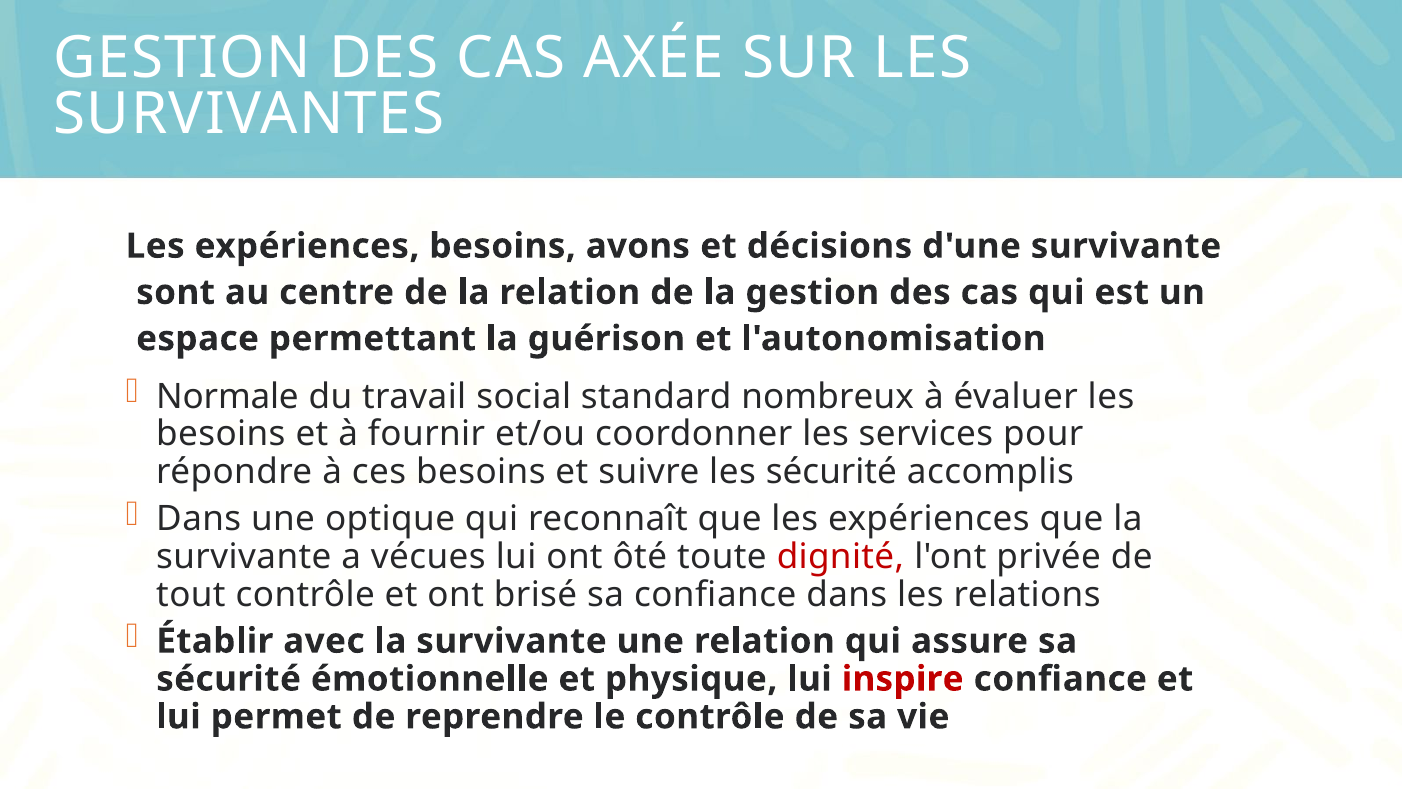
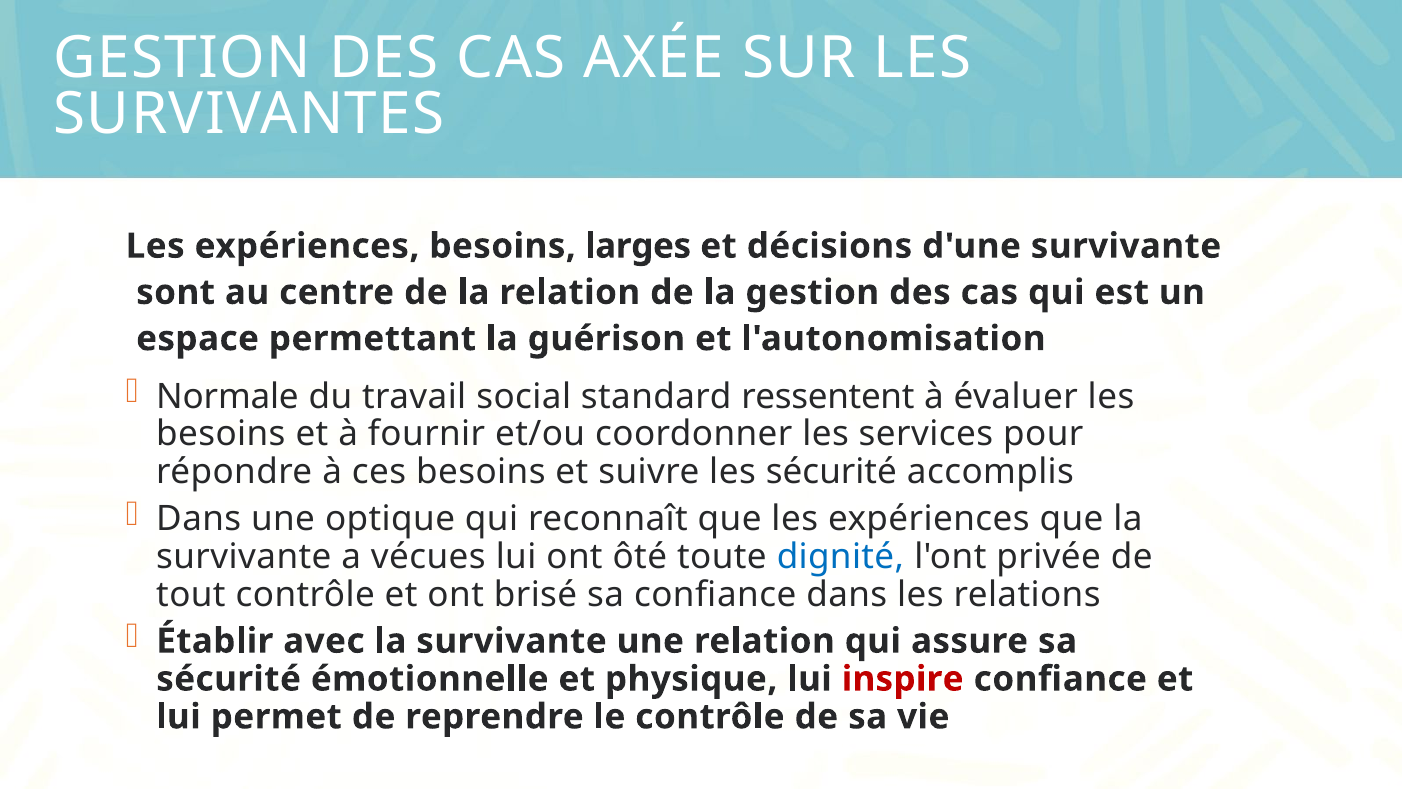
avons: avons -> larges
nombreux: nombreux -> ressentent
dignité colour: red -> blue
